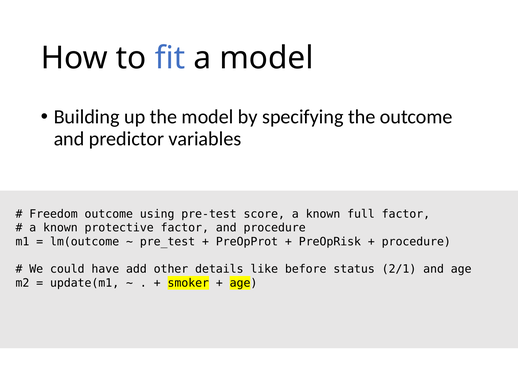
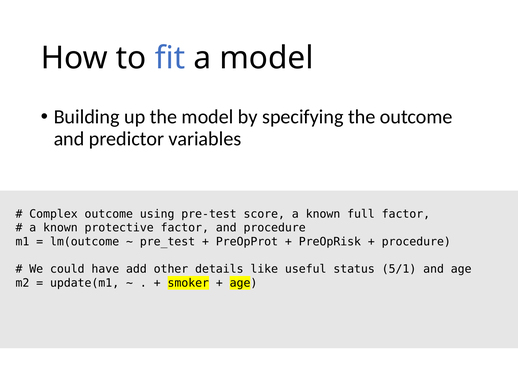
Freedom: Freedom -> Complex
before: before -> useful
2/1: 2/1 -> 5/1
